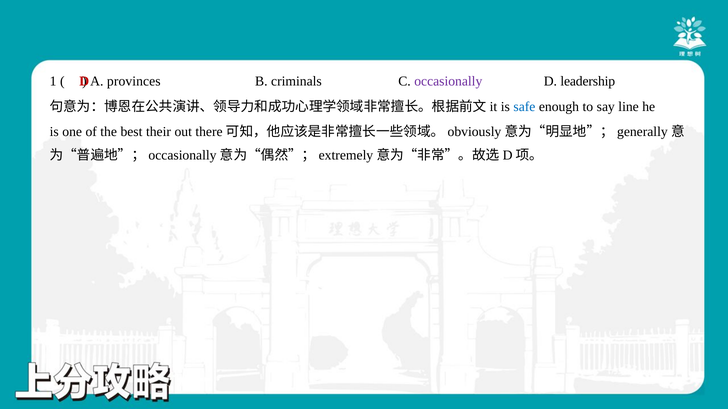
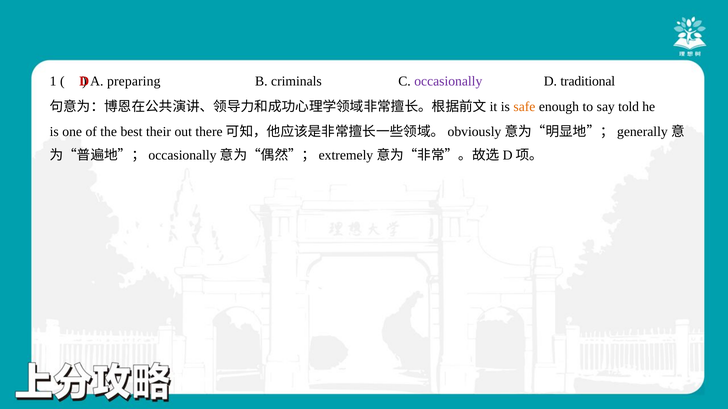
provinces: provinces -> preparing
leadership: leadership -> traditional
safe colour: blue -> orange
line: line -> told
